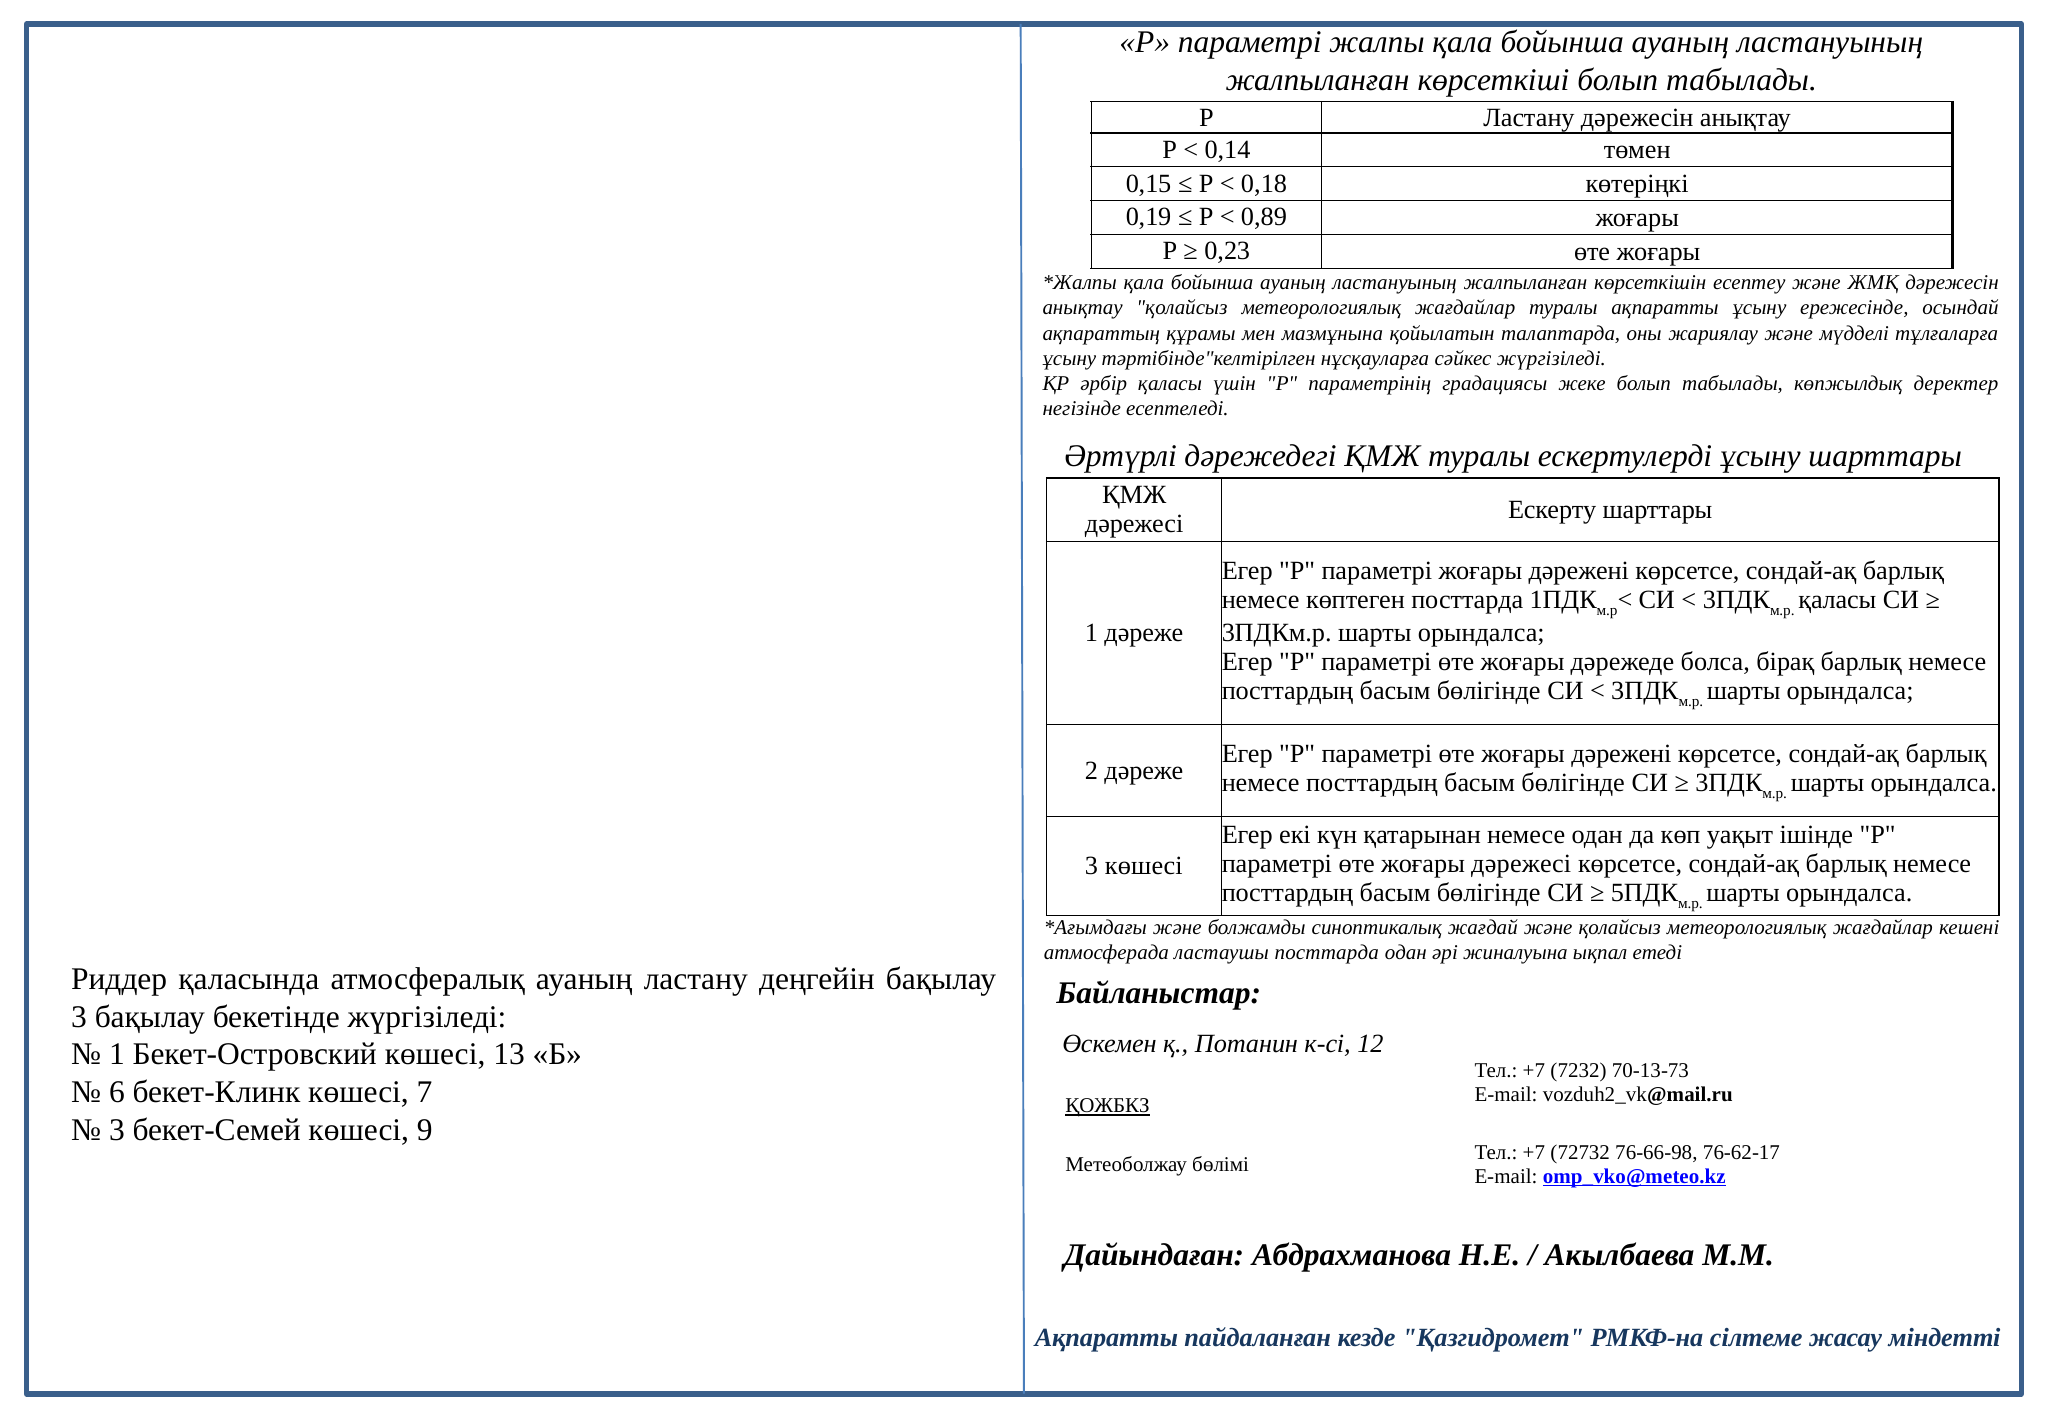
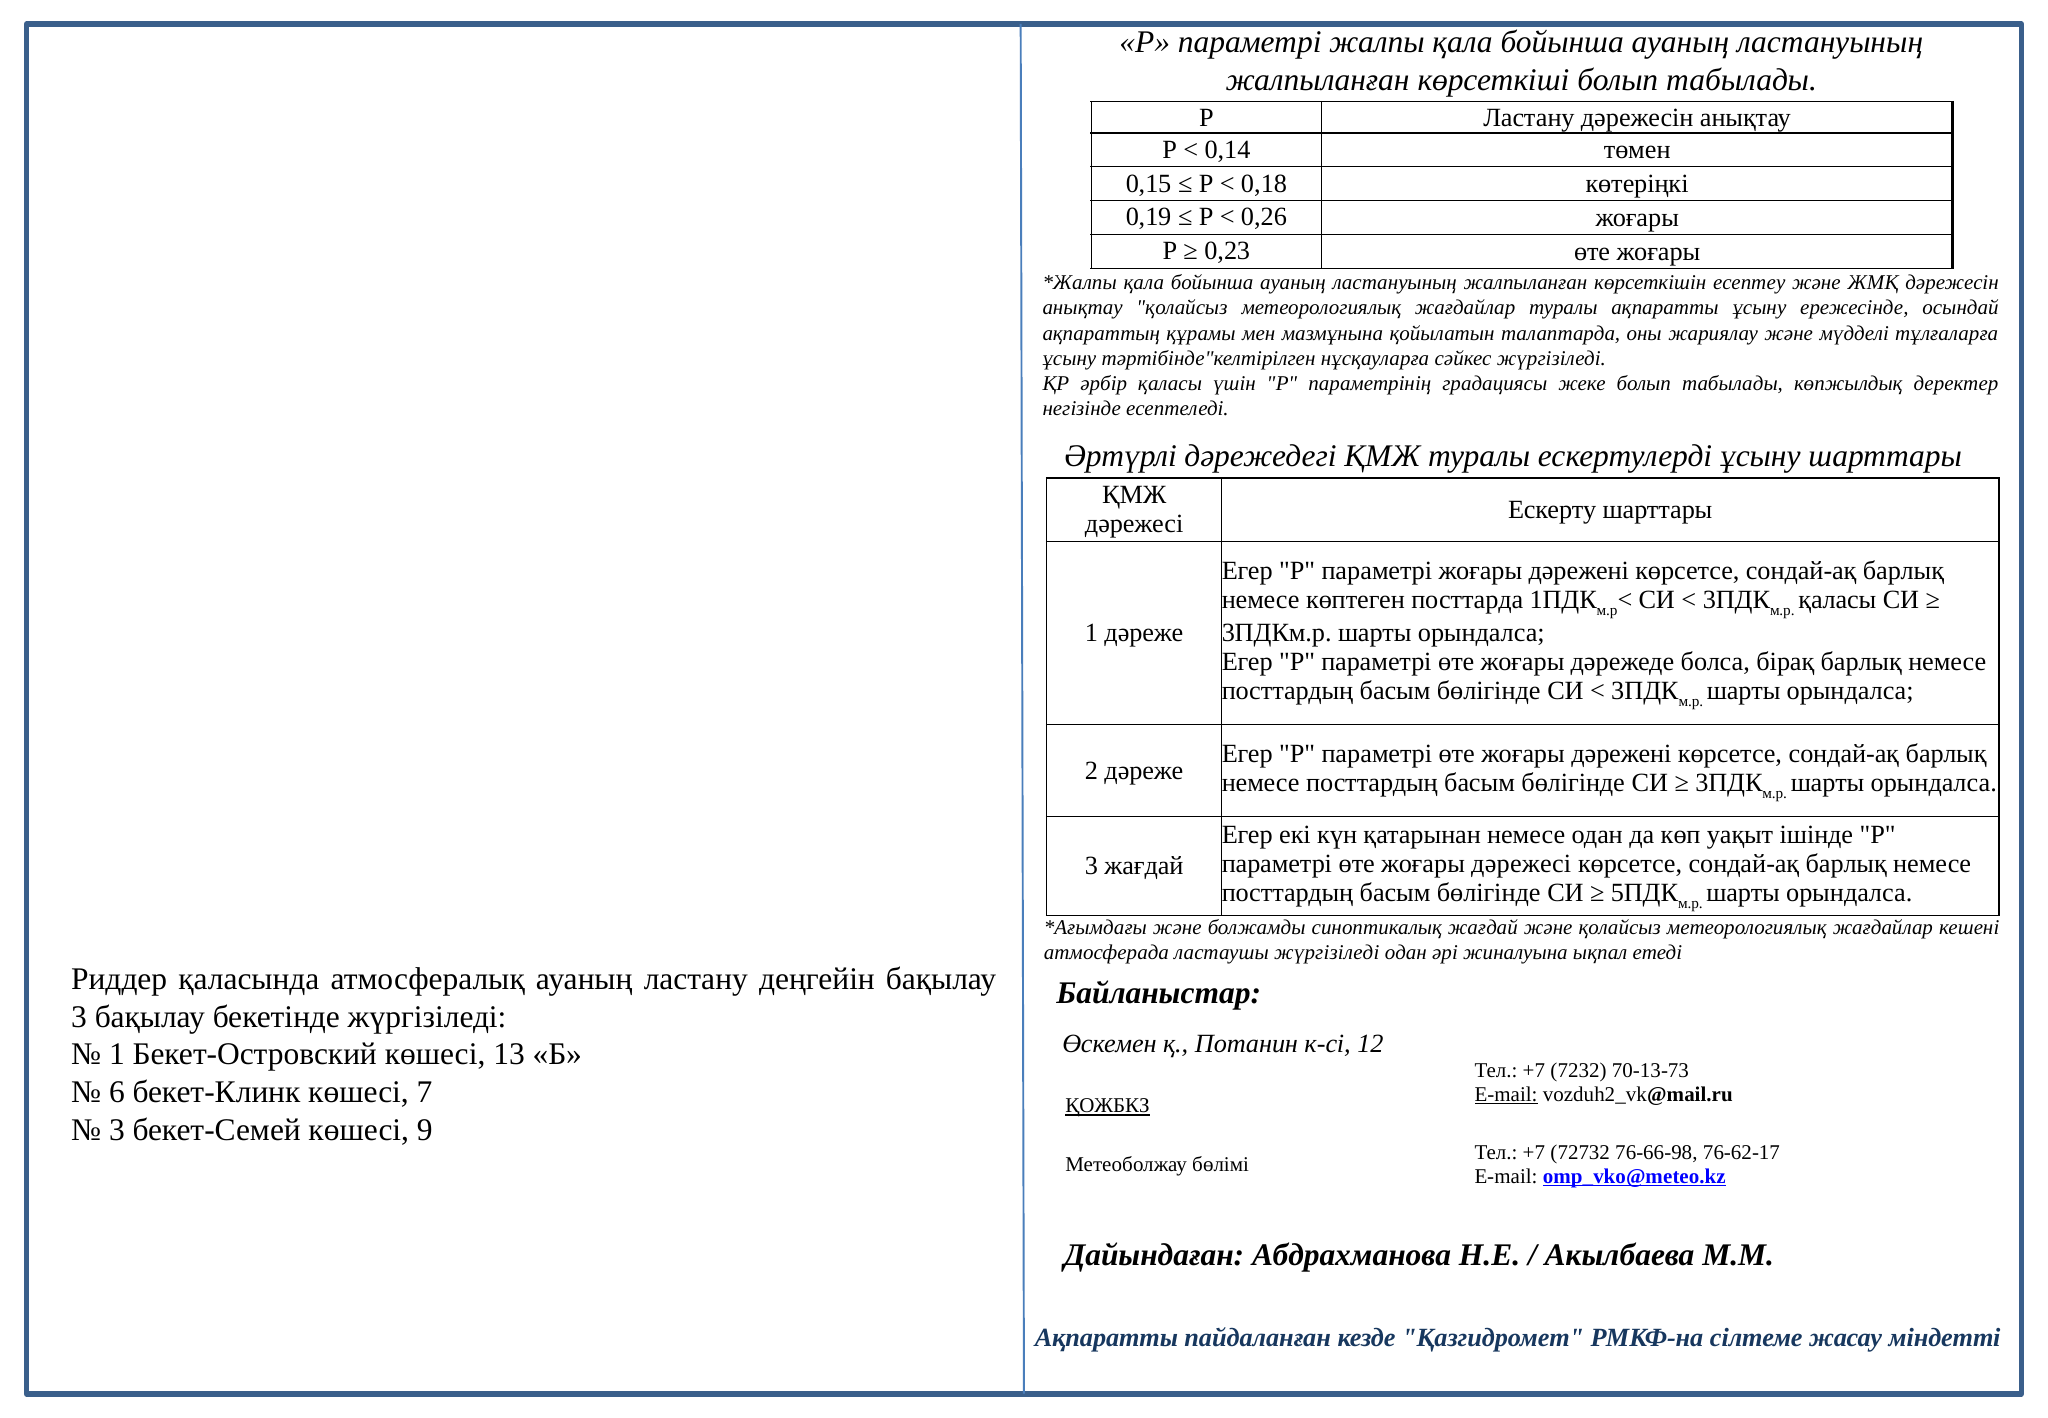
0,89: 0,89 -> 0,26
3 көшесі: көшесі -> жағдай
ластаушы посттарда: посттарда -> жүргізіледі
E-mail at (1506, 1094) underline: none -> present
